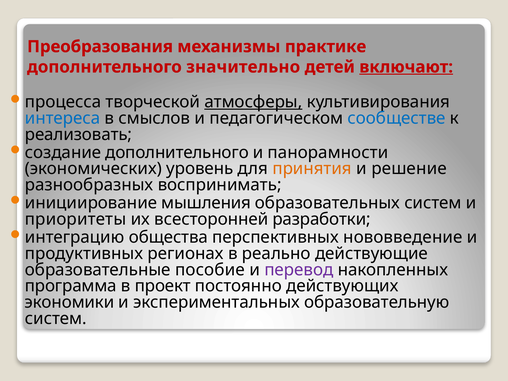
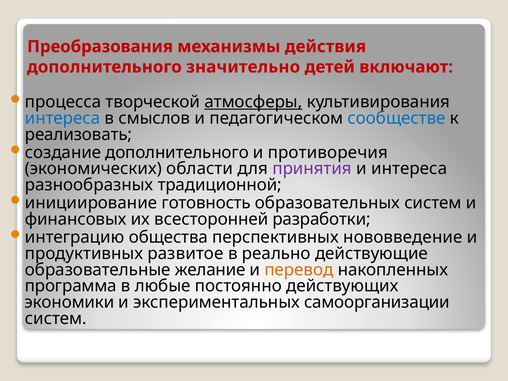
практике: практике -> действия
включают underline: present -> none
панорамности: панорамности -> противоречия
уровень: уровень -> области
принятия colour: orange -> purple
и решение: решение -> интереса
воспринимать: воспринимать -> традиционной
мышления: мышления -> готовность
приоритеты: приоритеты -> финансовых
регионах: регионах -> развитое
пособие: пособие -> желание
перевод colour: purple -> orange
проект: проект -> любые
образовательную: образовательную -> самоорганизации
